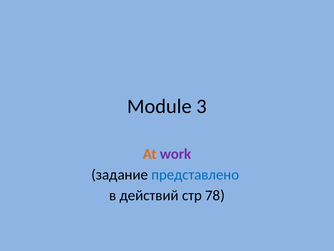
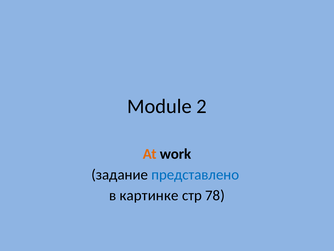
3: 3 -> 2
work colour: purple -> black
действий: действий -> картинке
